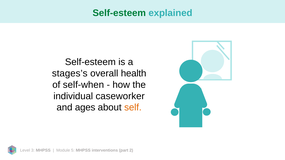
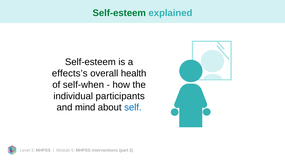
stages’s: stages’s -> effects’s
caseworker: caseworker -> participants
ages: ages -> mind
self colour: orange -> blue
